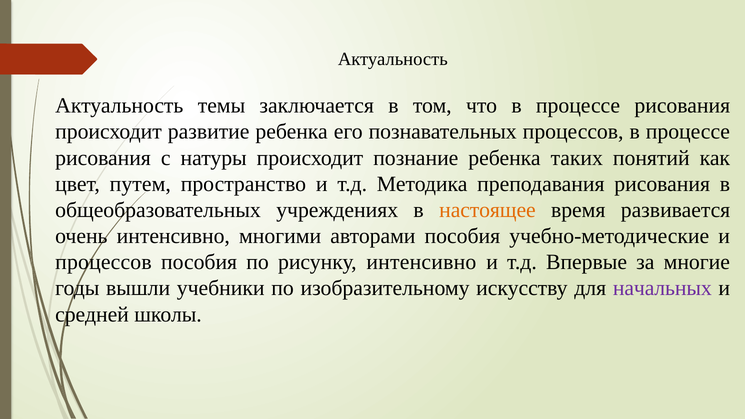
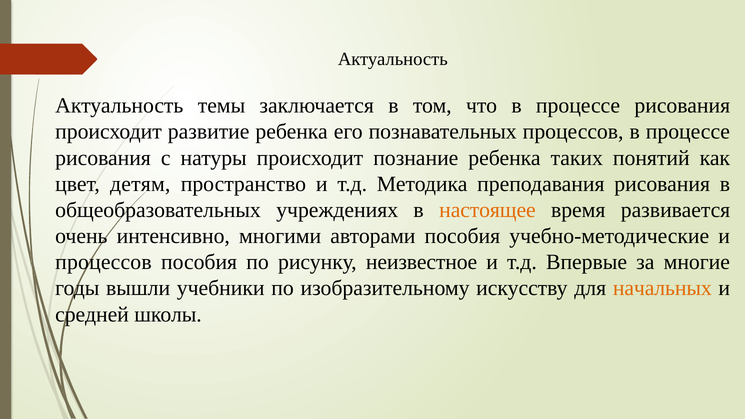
путем: путем -> детям
рисунку интенсивно: интенсивно -> неизвестное
начальных colour: purple -> orange
